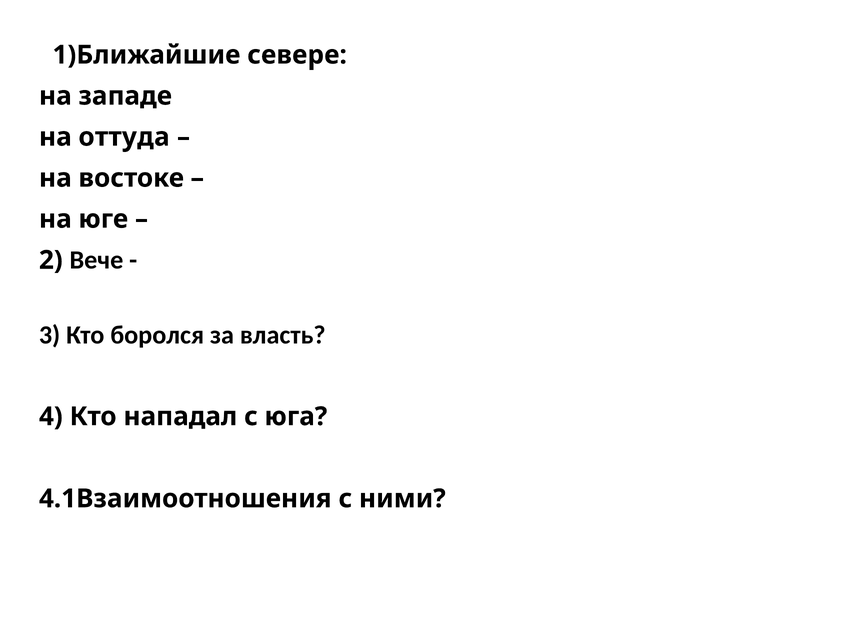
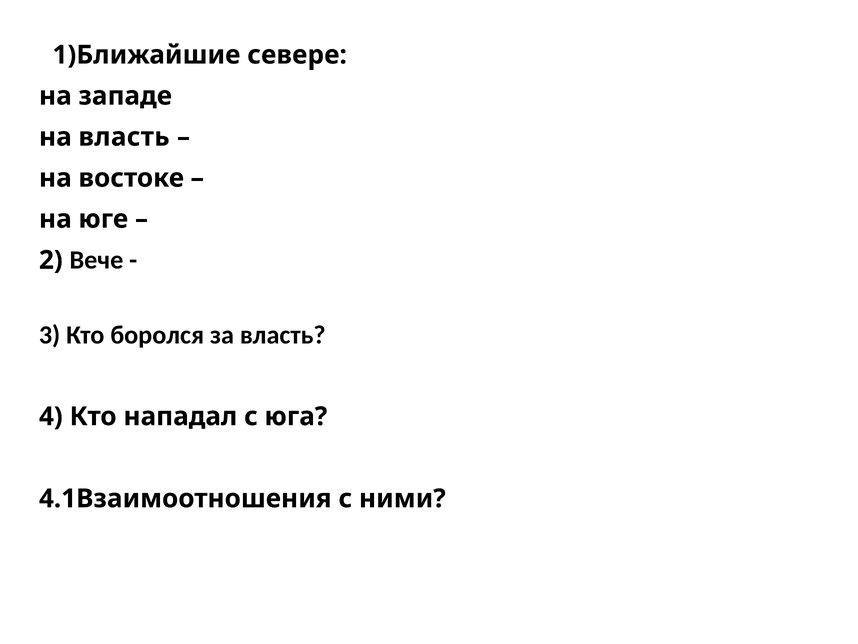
на оттуда: оттуда -> власть
